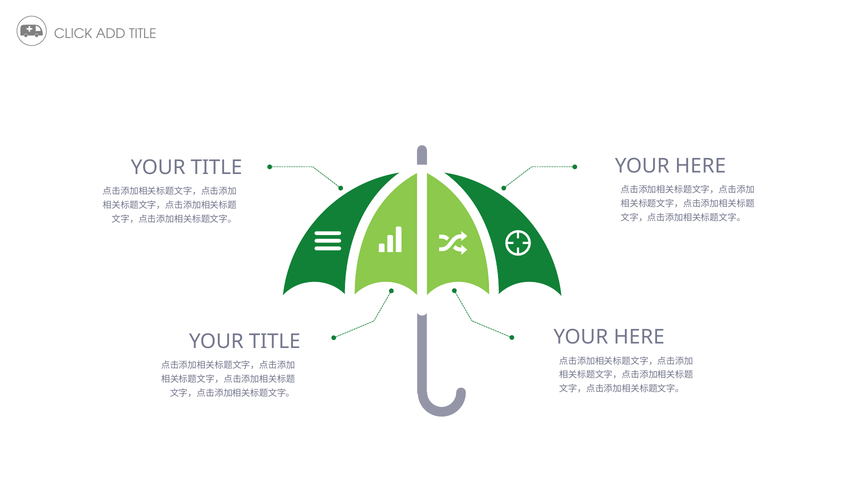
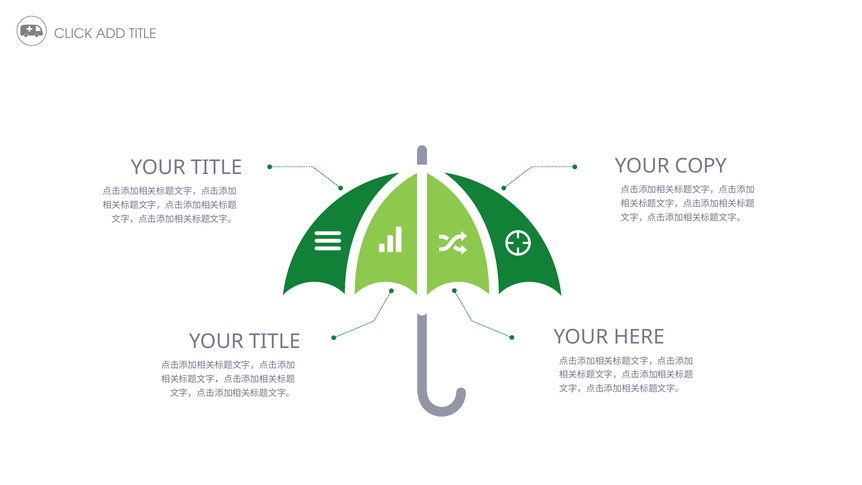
HERE at (701, 166): HERE -> COPY
